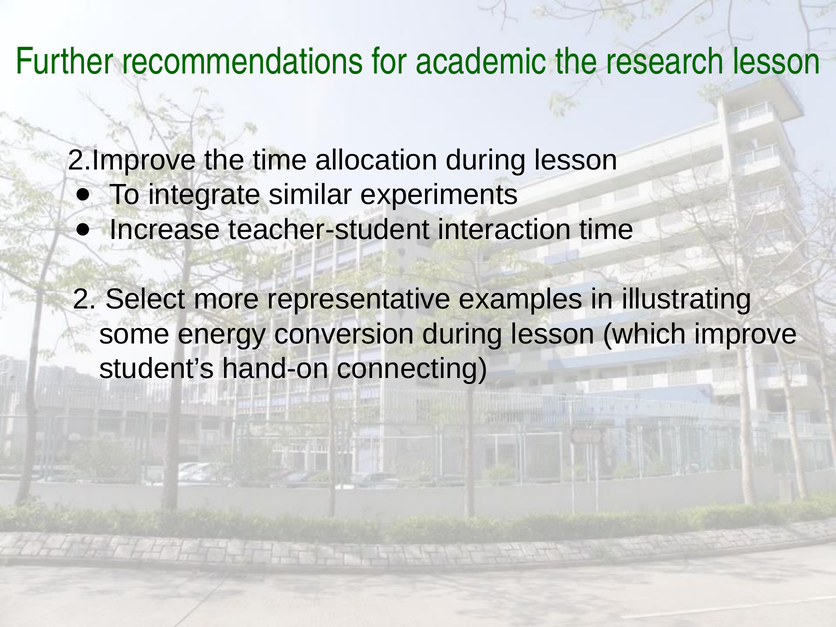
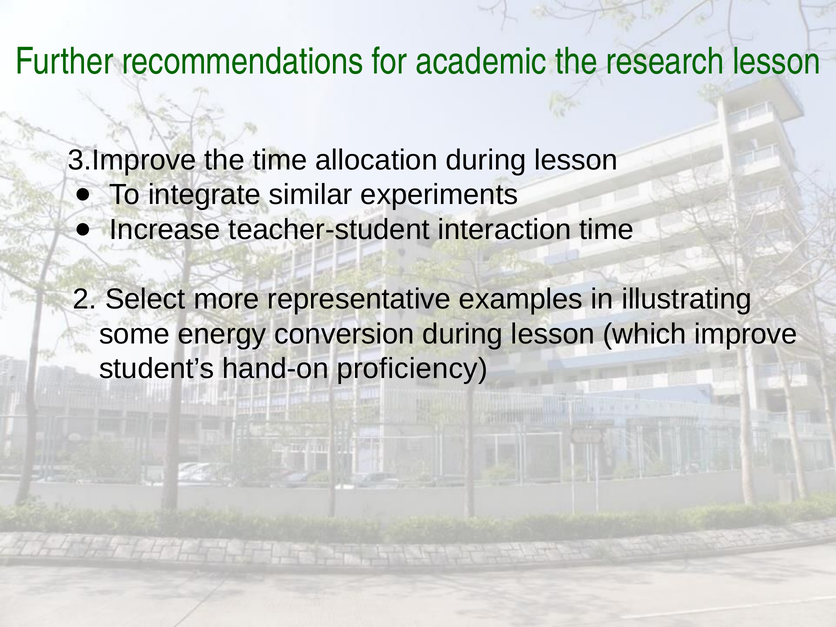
2.Improve: 2.Improve -> 3.Improve
connecting: connecting -> proficiency
